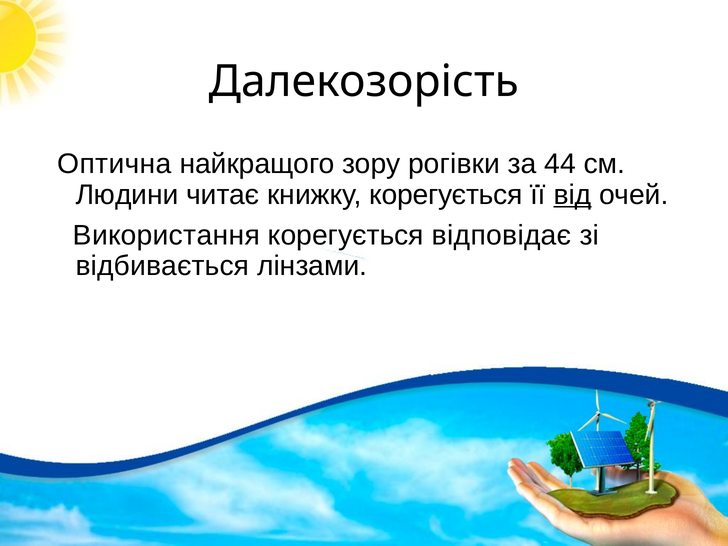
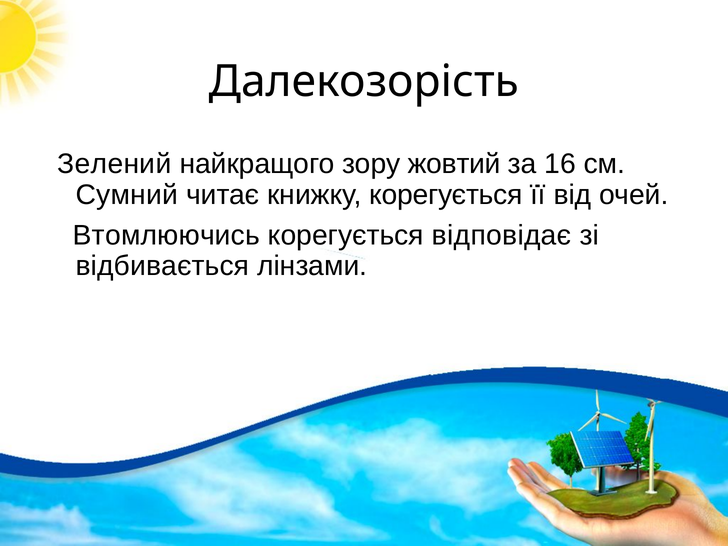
Оптична: Оптична -> Зелений
рогівки: рогівки -> жовтий
44: 44 -> 16
Людини: Людини -> Сумний
від underline: present -> none
Використання: Використання -> Втомлюючись
